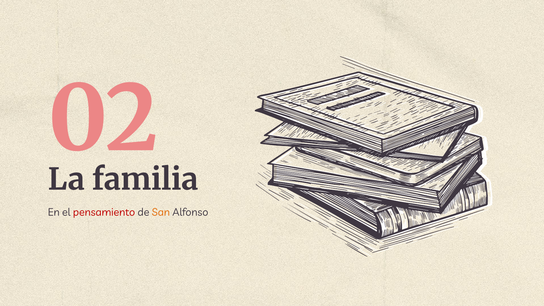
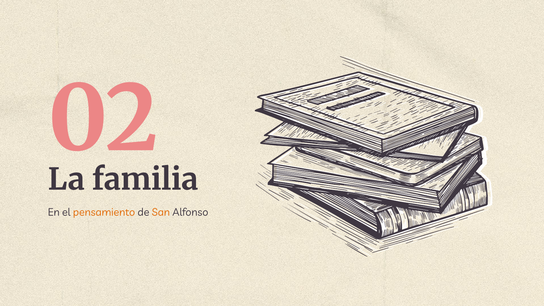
pensamiento colour: red -> orange
